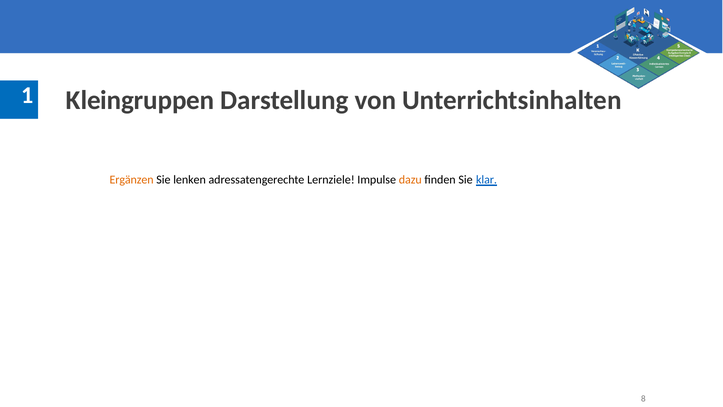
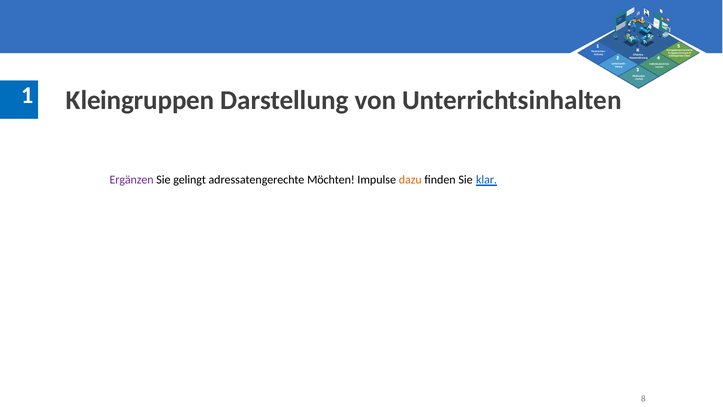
Ergänzen colour: orange -> purple
lenken: lenken -> gelingt
Lernziele: Lernziele -> Möchten
